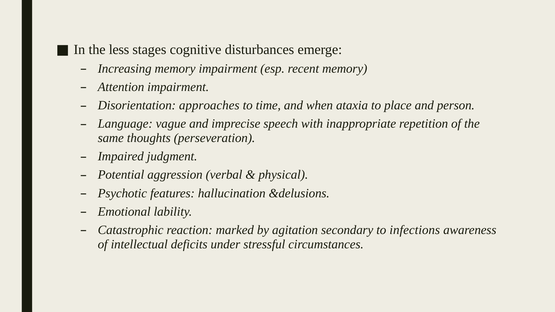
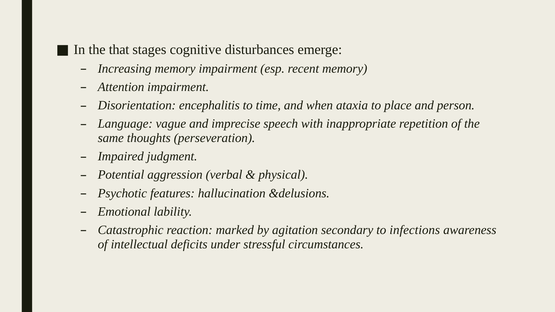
less: less -> that
approaches: approaches -> encephalitis
